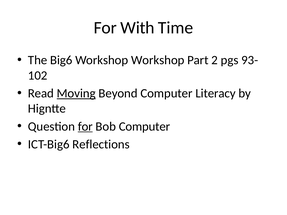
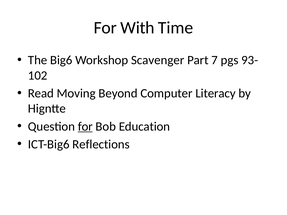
Workshop Workshop: Workshop -> Scavenger
2: 2 -> 7
Moving underline: present -> none
Bob Computer: Computer -> Education
